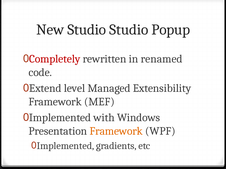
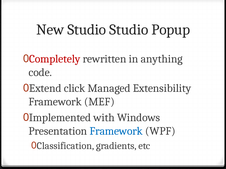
renamed: renamed -> anything
level: level -> click
Framework at (116, 131) colour: orange -> blue
Implemented at (65, 146): Implemented -> Classification
